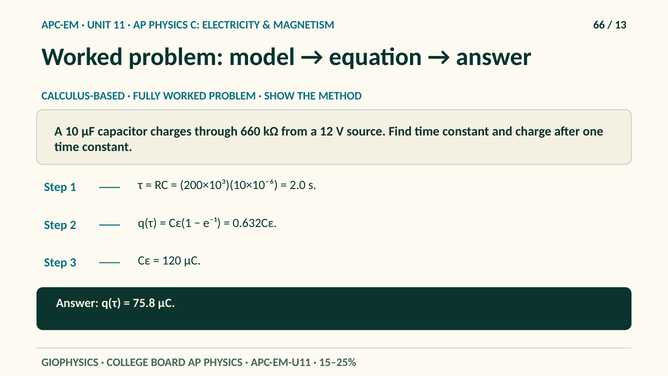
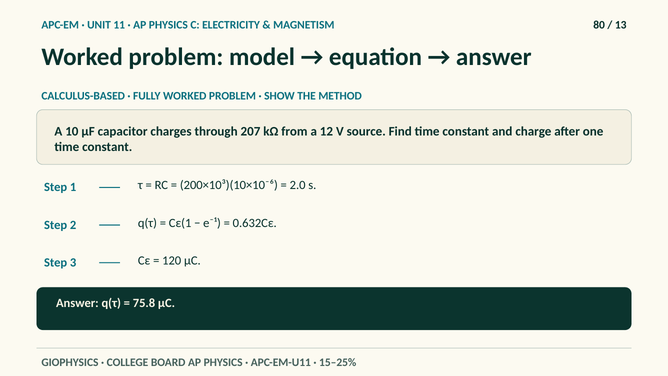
66: 66 -> 80
660: 660 -> 207
